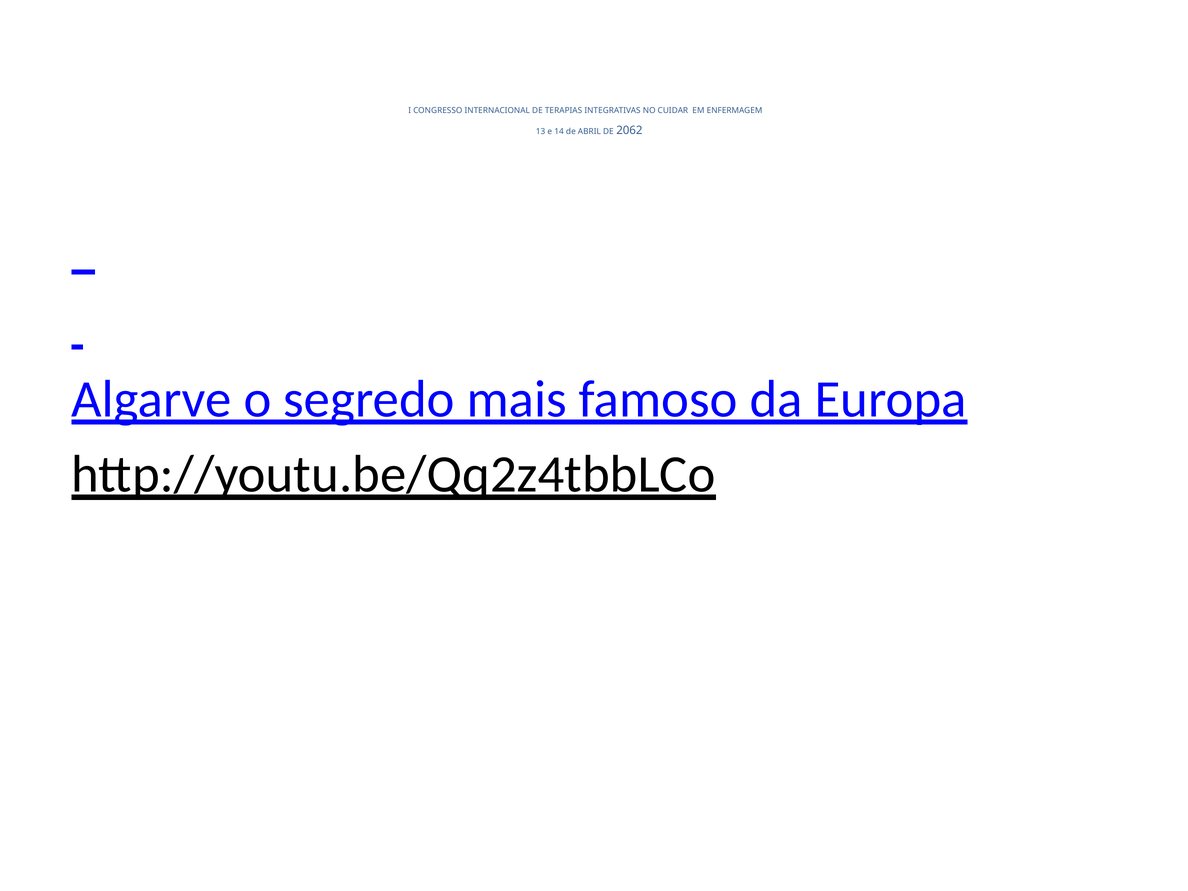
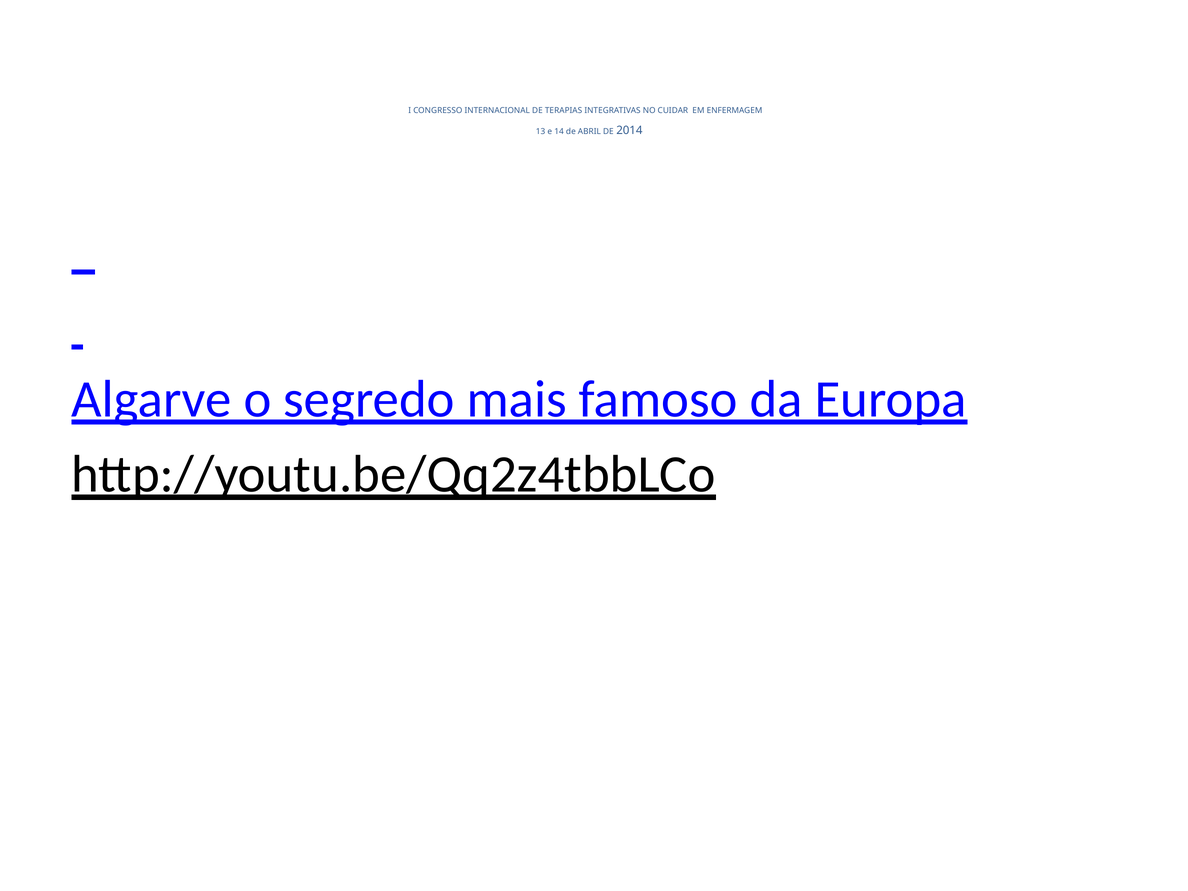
2062: 2062 -> 2014
